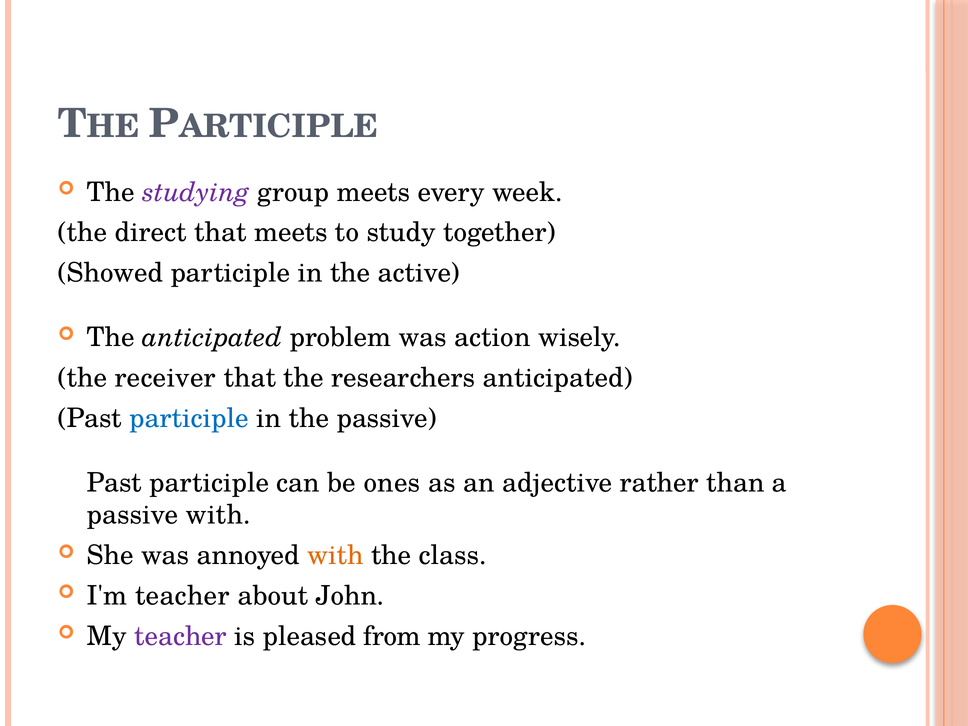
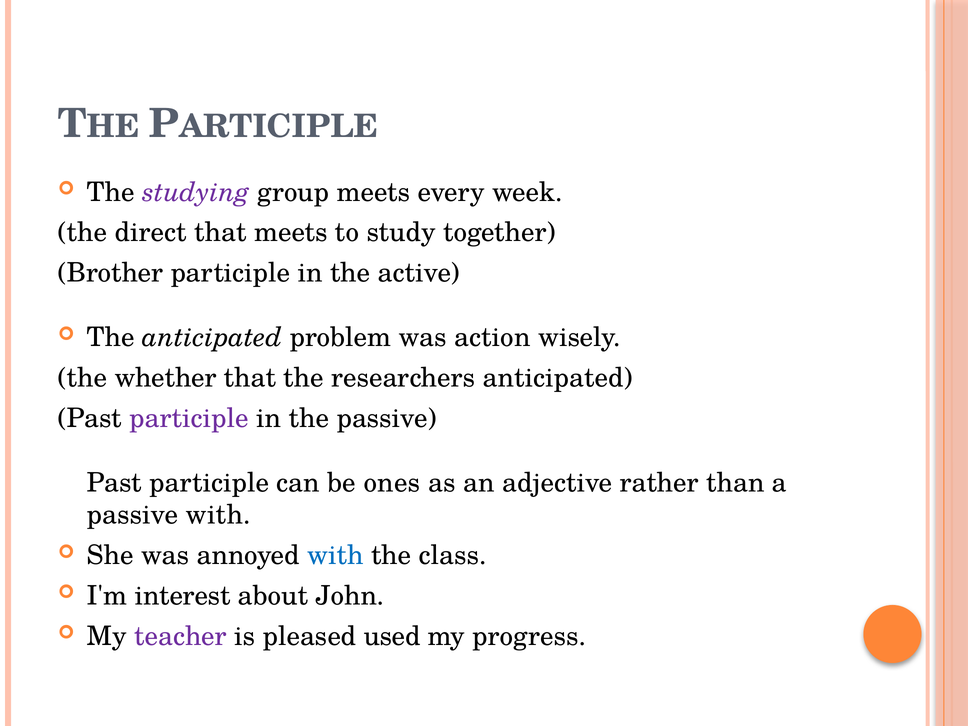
Showed: Showed -> Brother
receiver: receiver -> whether
participle at (189, 418) colour: blue -> purple
with at (335, 555) colour: orange -> blue
I'm teacher: teacher -> interest
from: from -> used
